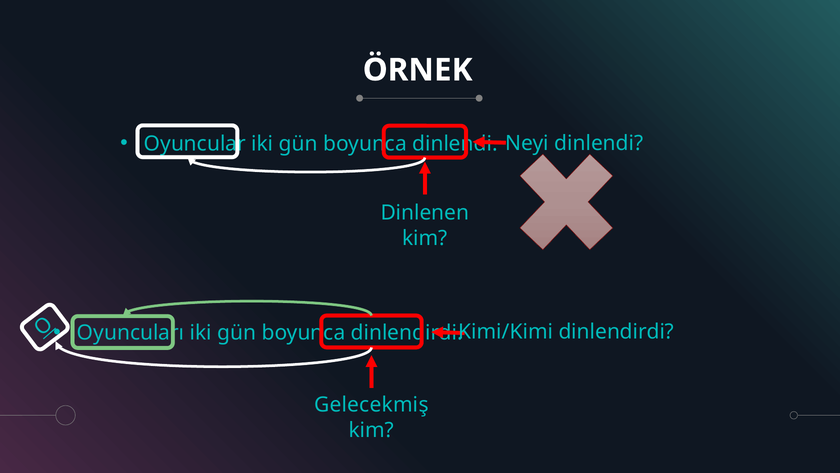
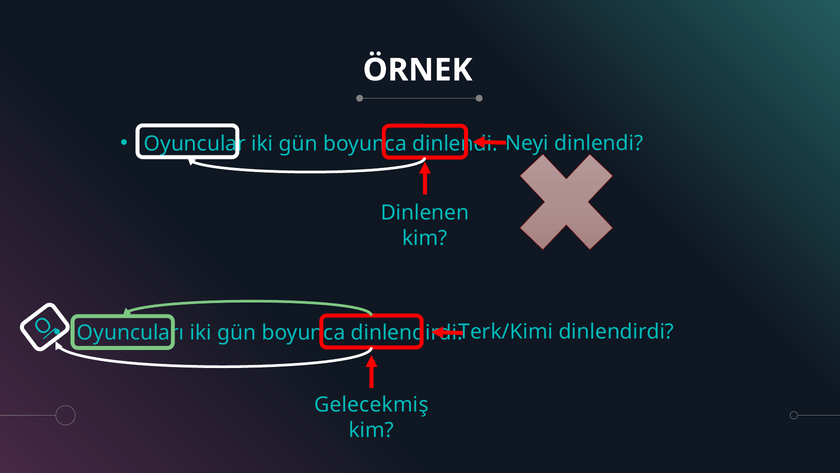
Kimi/Kimi: Kimi/Kimi -> Terk/Kimi
